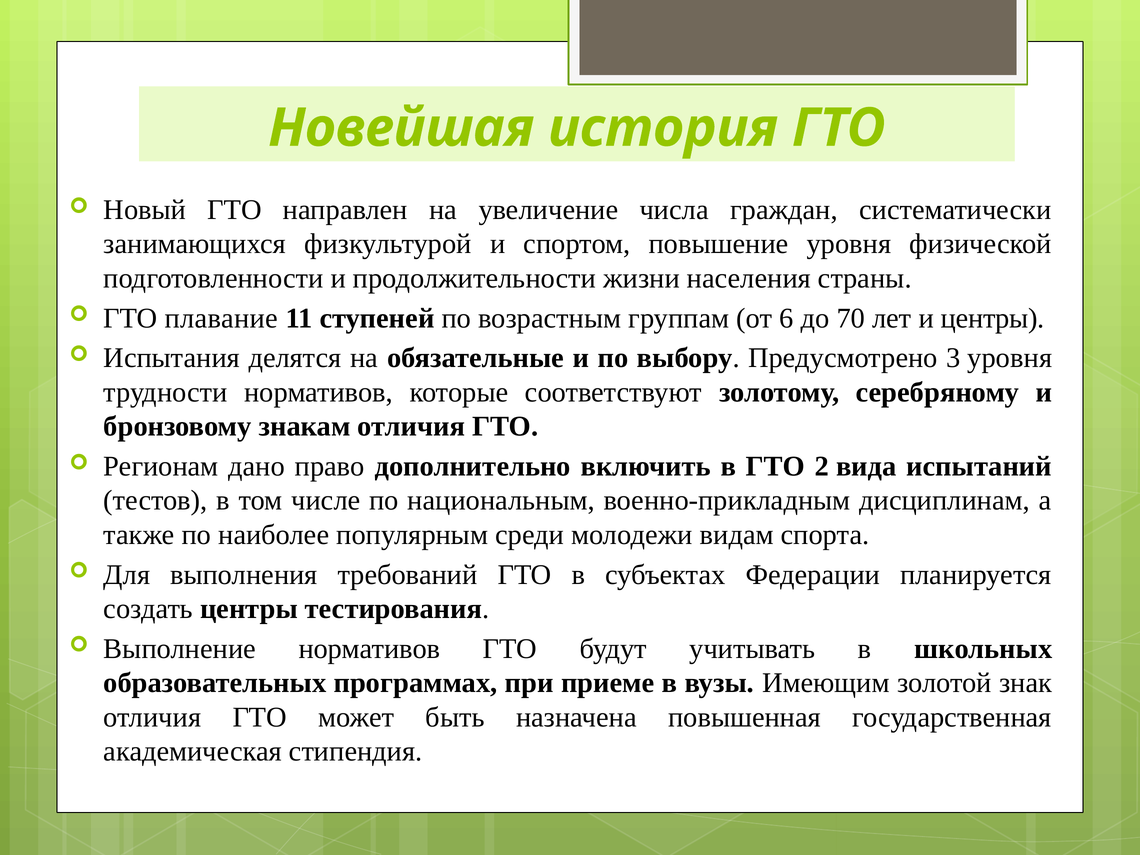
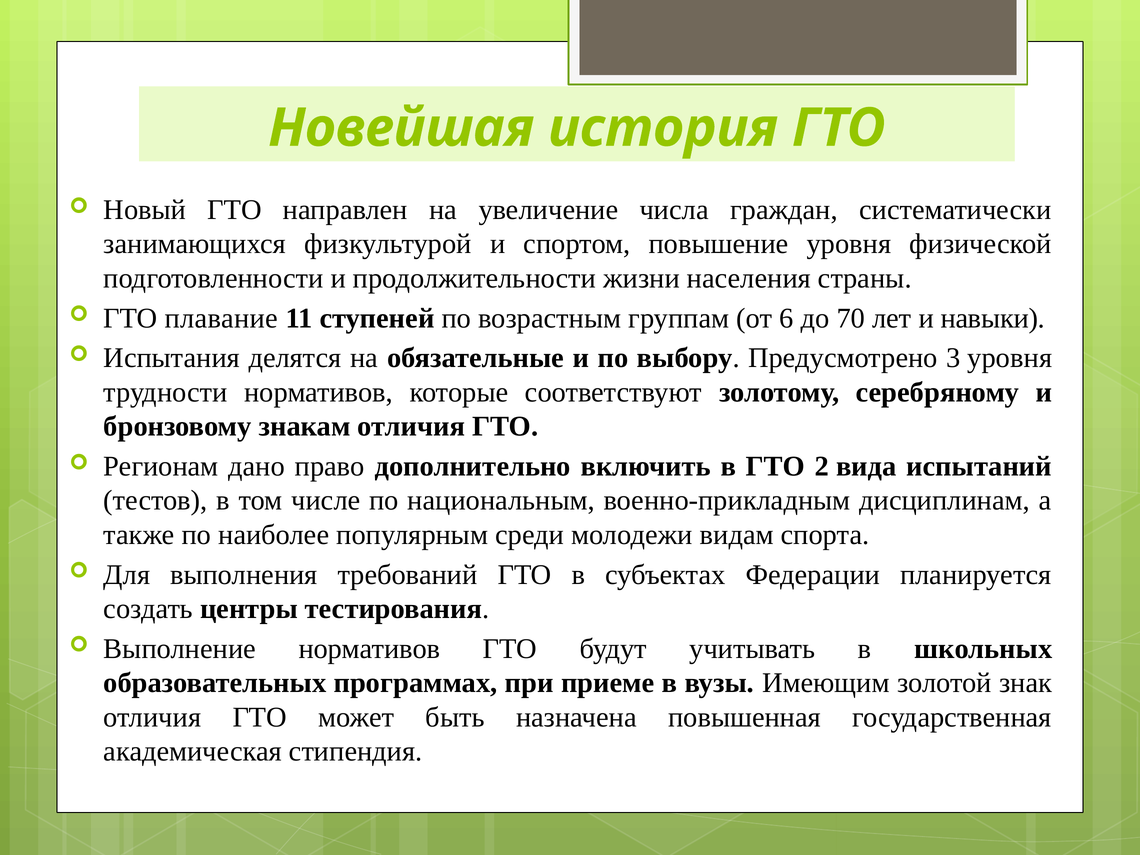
и центры: центры -> навыки
